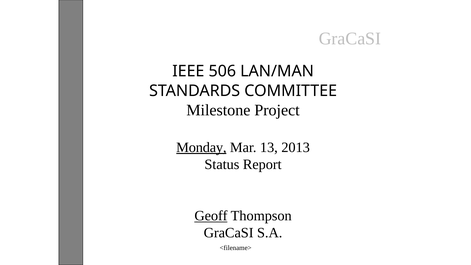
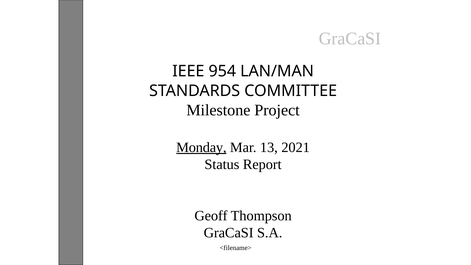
506: 506 -> 954
2013: 2013 -> 2021
Geoff underline: present -> none
